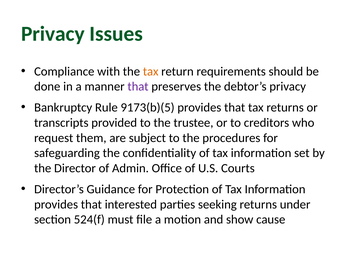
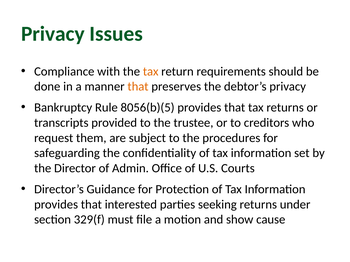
that at (138, 87) colour: purple -> orange
9173(b)(5: 9173(b)(5 -> 8056(b)(5
524(f: 524(f -> 329(f
